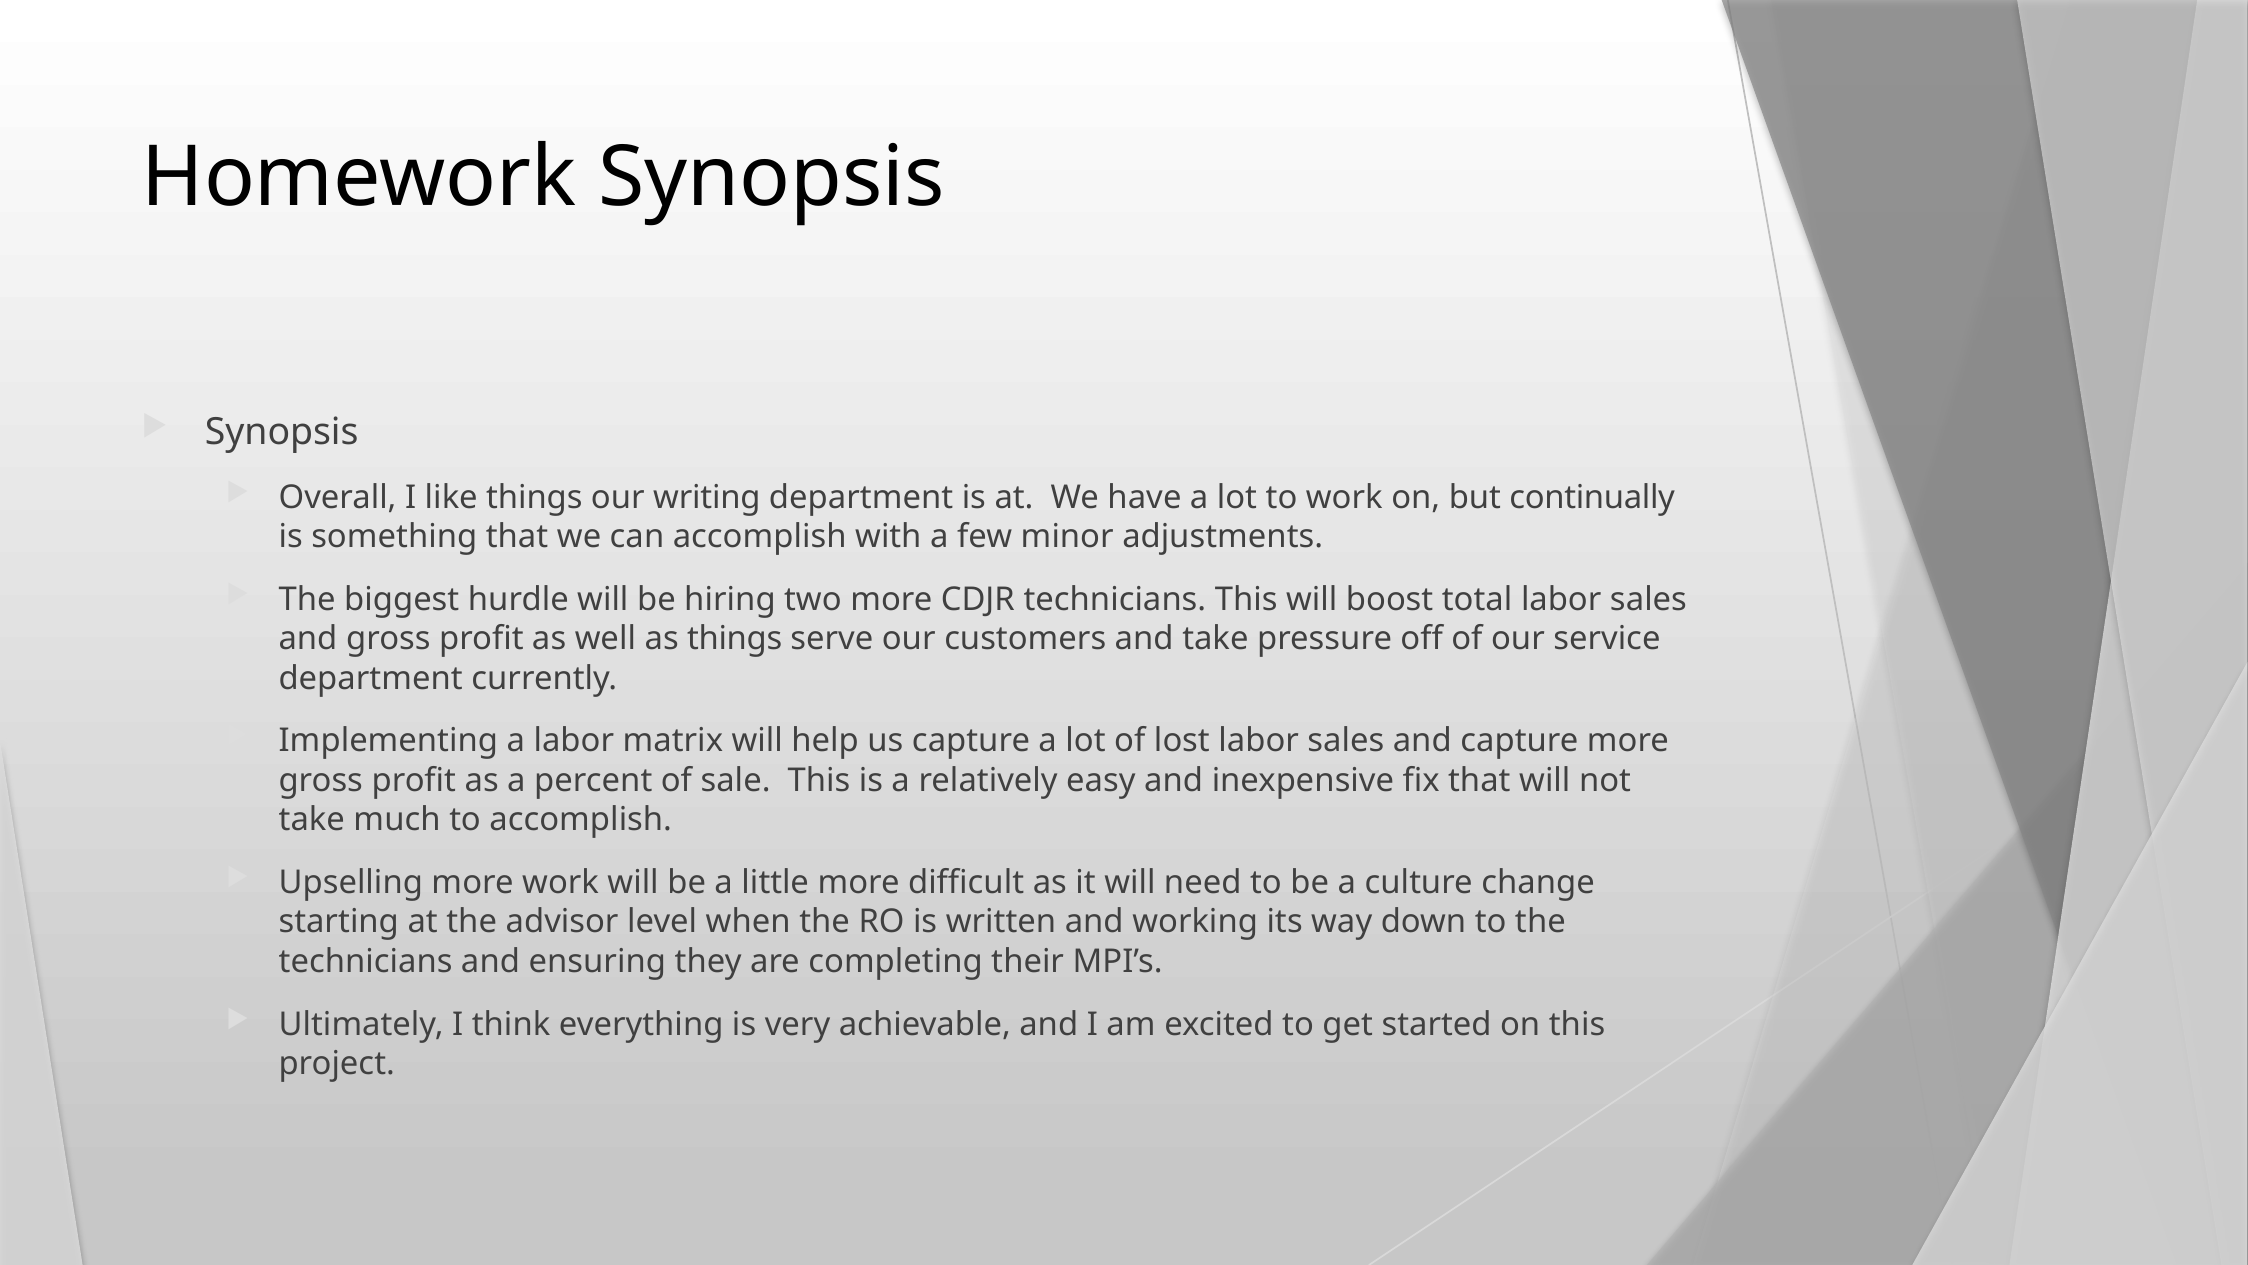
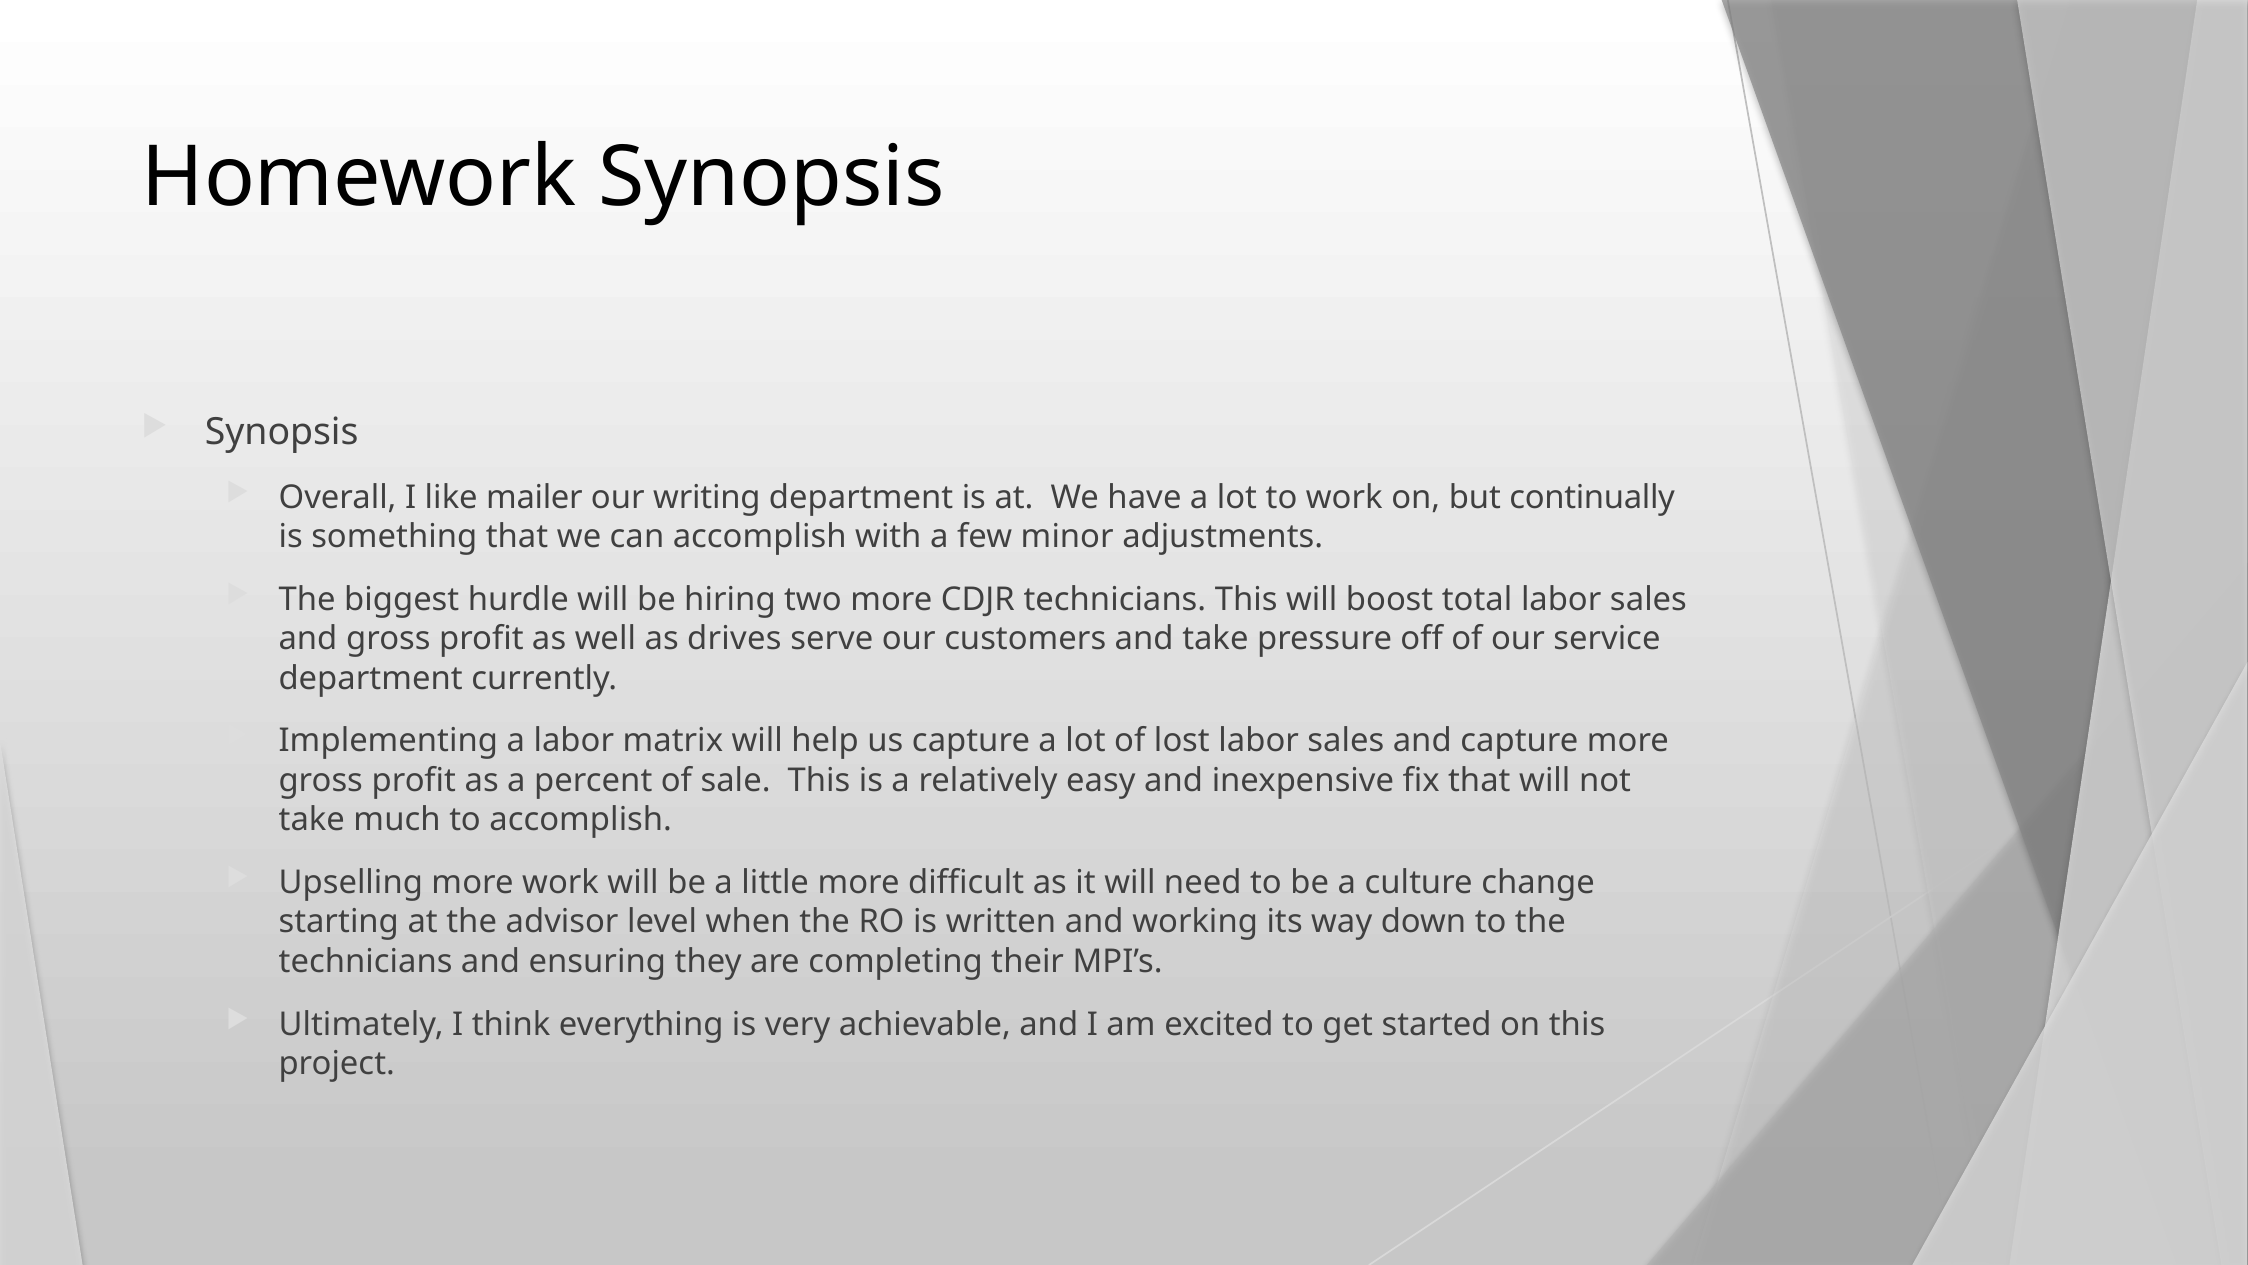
like things: things -> mailer
as things: things -> drives
